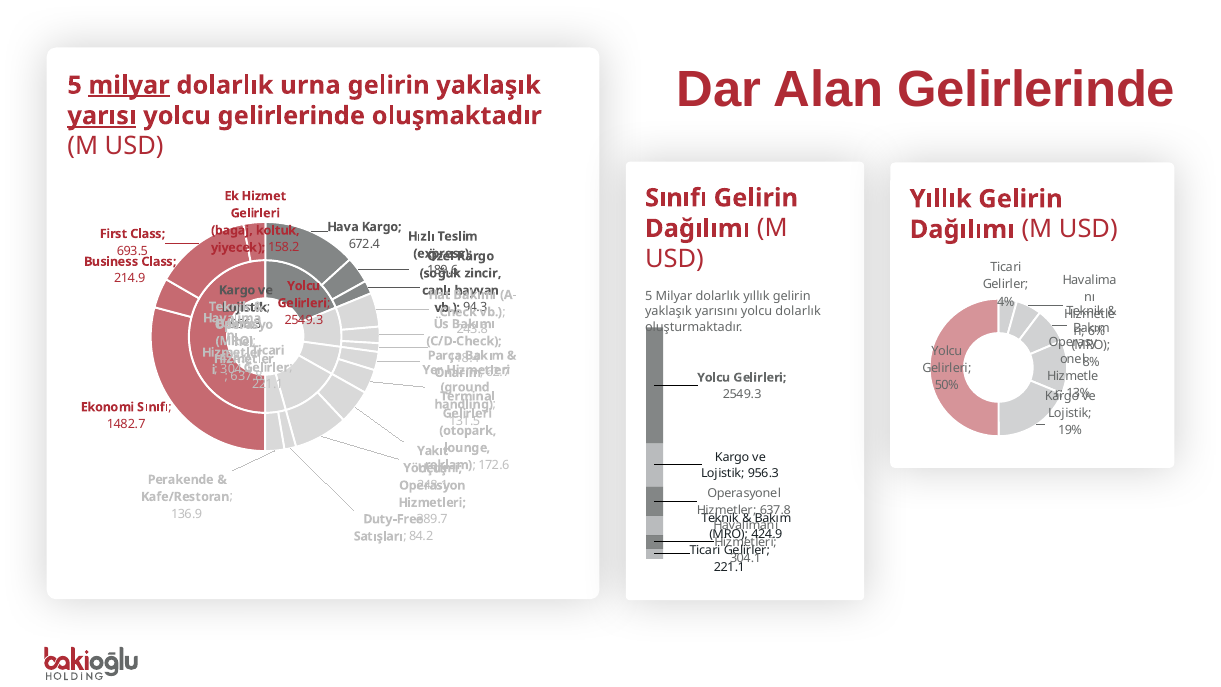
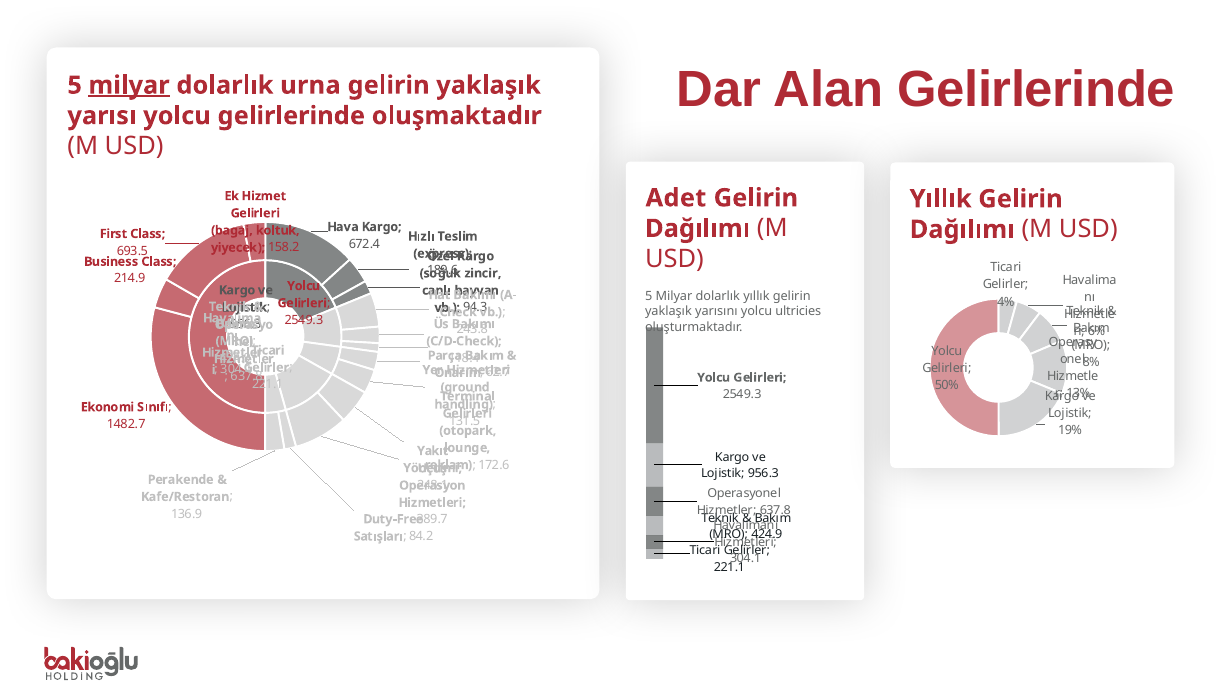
yarısı underline: present -> none
Sınıfı at (676, 198): Sınıfı -> Adet
yolcu dolarlık: dolarlık -> ultricies
